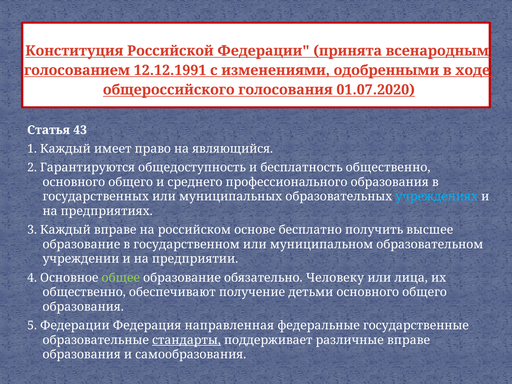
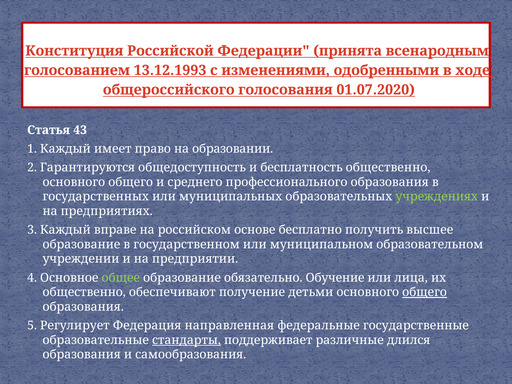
12.12.1991: 12.12.1991 -> 13.12.1993
являющийся: являющийся -> образовании
учреждениях colour: light blue -> light green
Человеку: Человеку -> Обучение
общего at (425, 292) underline: none -> present
5 Федерации: Федерации -> Регулирует
различные вправе: вправе -> длился
